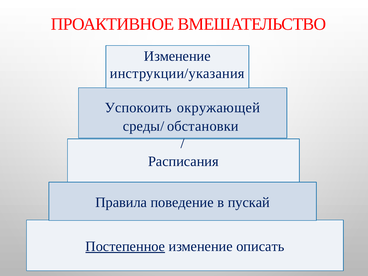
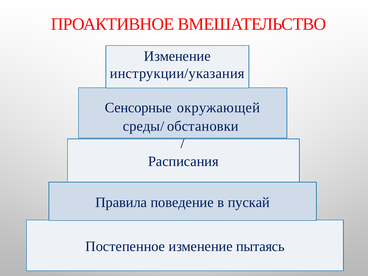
Успокоить: Успокоить -> Сенсорные
Постепенное underline: present -> none
описать: описать -> пытаясь
